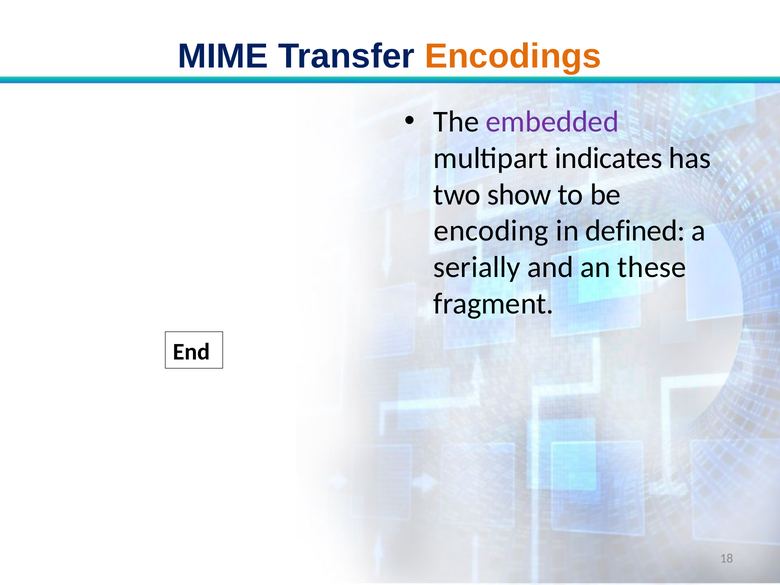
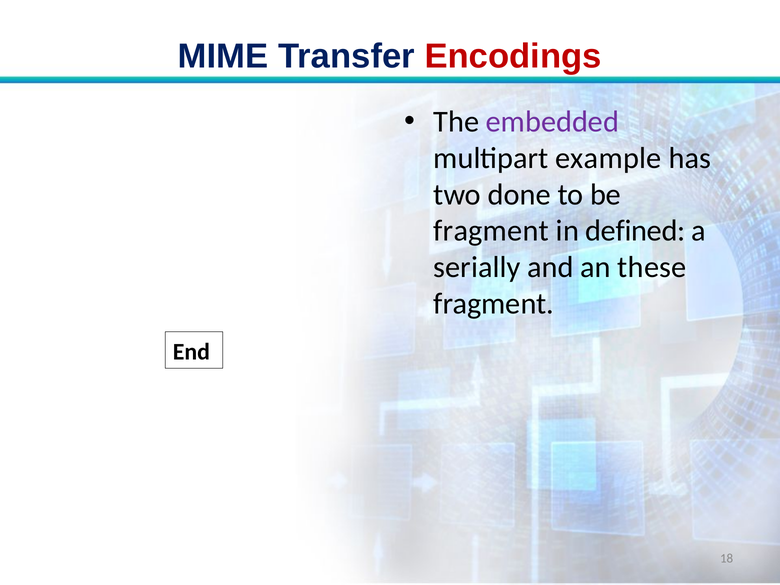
Encodings colour: orange -> red
indicates: indicates -> example
show: show -> done
encoding at (491, 231): encoding -> fragment
